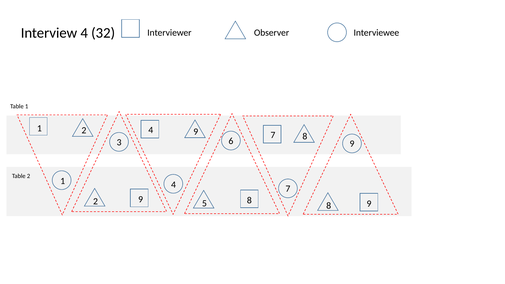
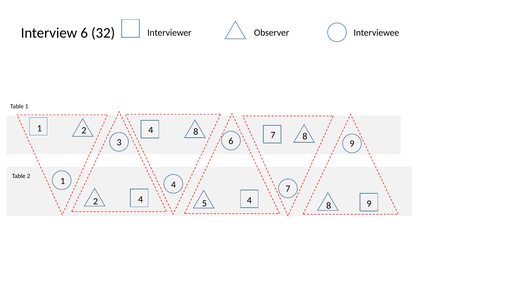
Interview 4: 4 -> 6
4 9: 9 -> 8
2 9: 9 -> 4
5 8: 8 -> 4
